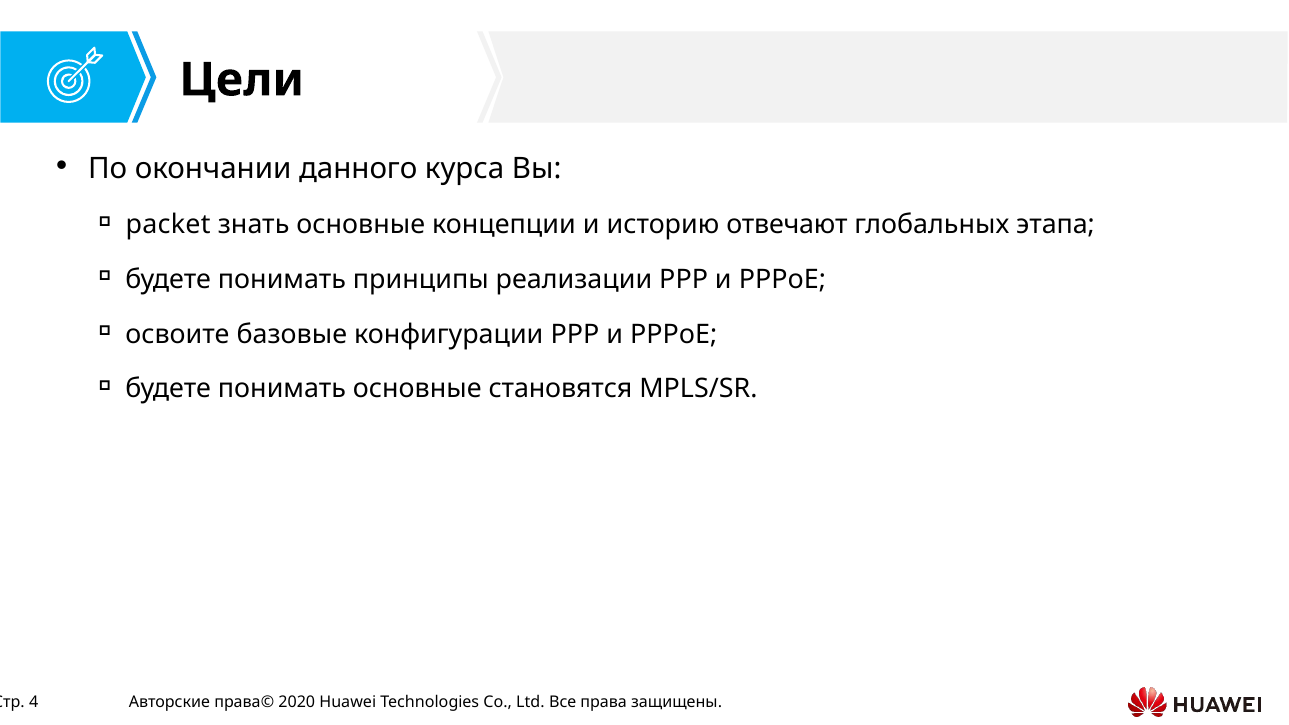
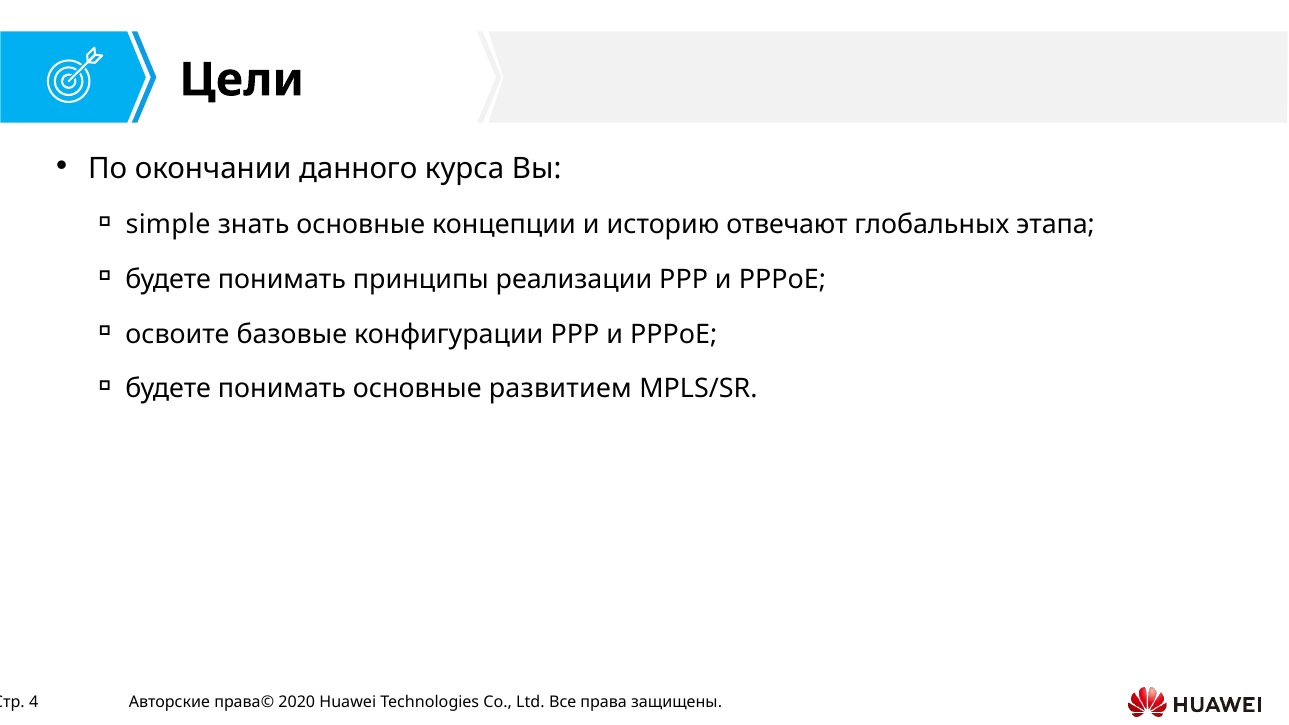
packet: packet -> simple
становятся: становятся -> развитием
